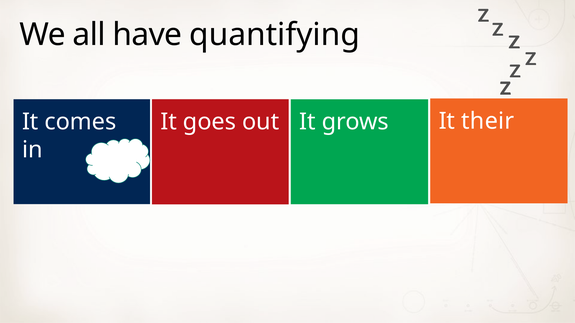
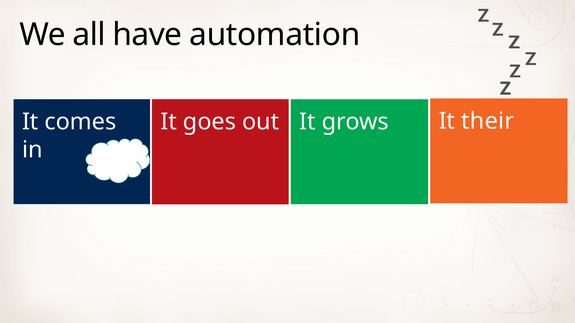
quantifying: quantifying -> automation
